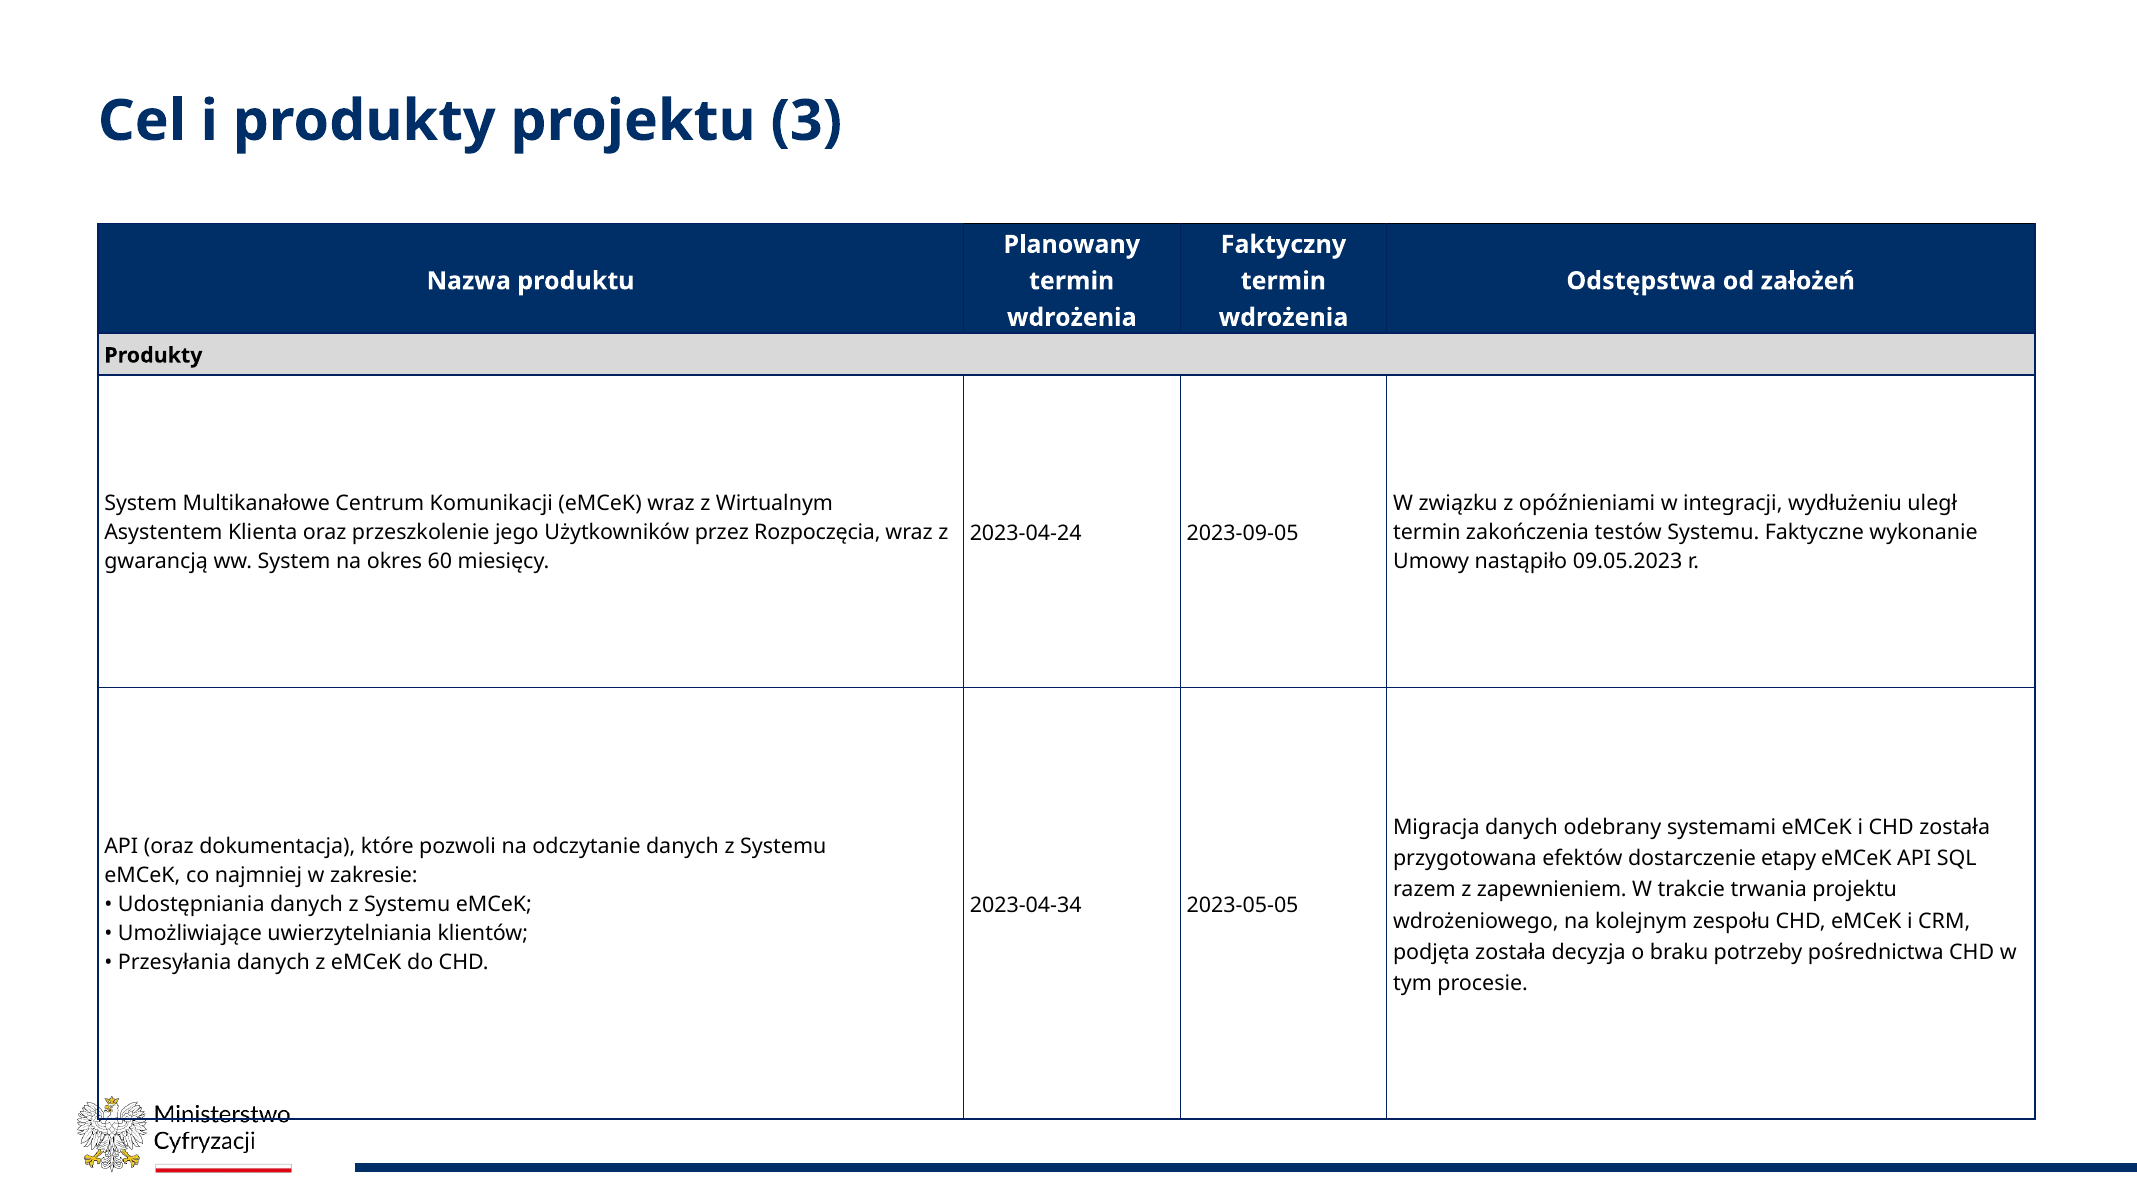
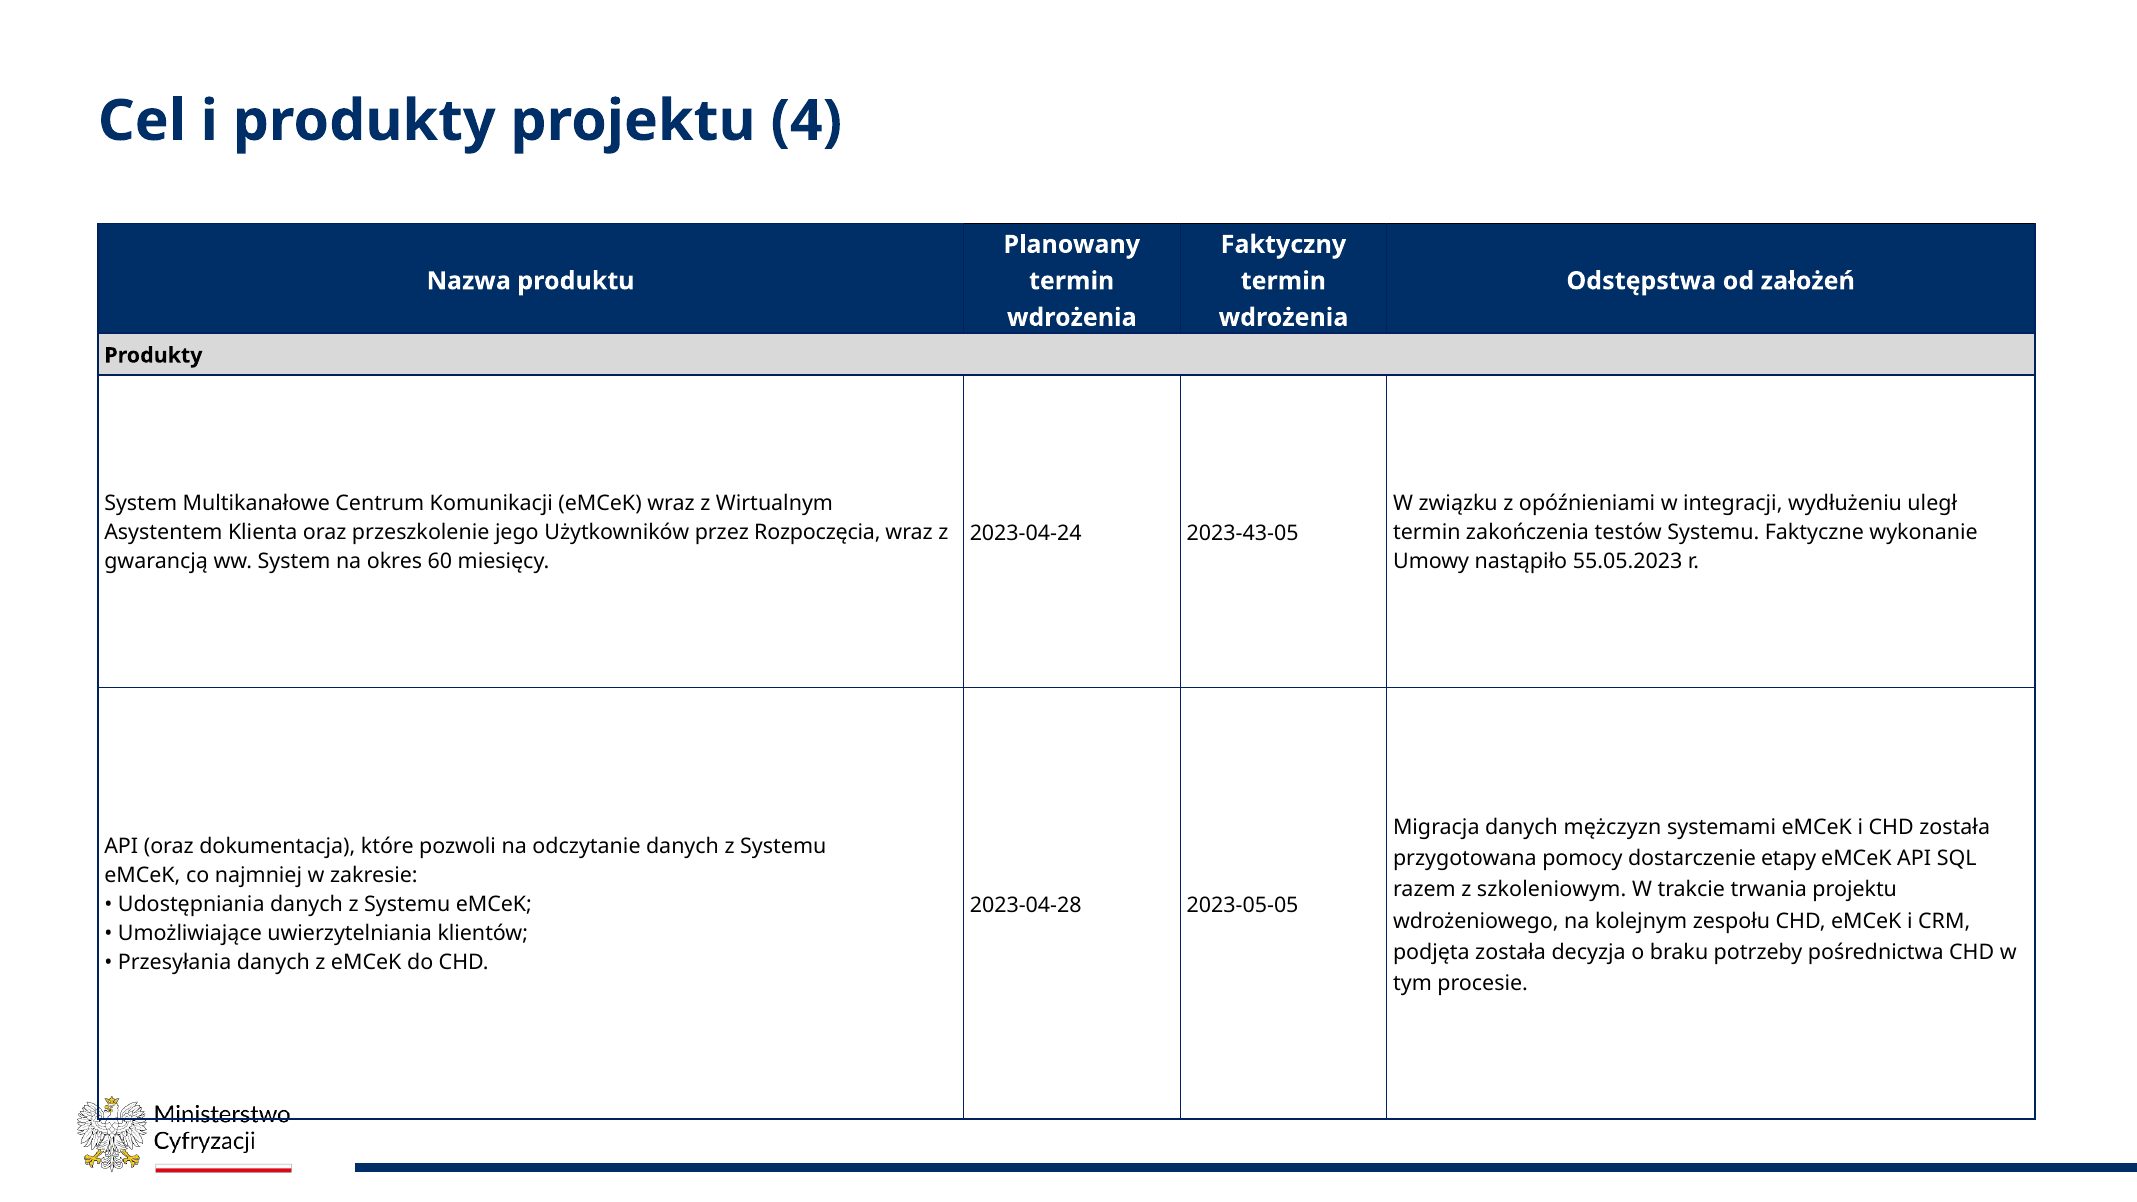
3: 3 -> 4
2023-09-05: 2023-09-05 -> 2023-43-05
09.05.2023: 09.05.2023 -> 55.05.2023
odebrany: odebrany -> mężczyzn
efektów: efektów -> pomocy
zapewnieniem: zapewnieniem -> szkoleniowym
2023-04-34: 2023-04-34 -> 2023-04-28
